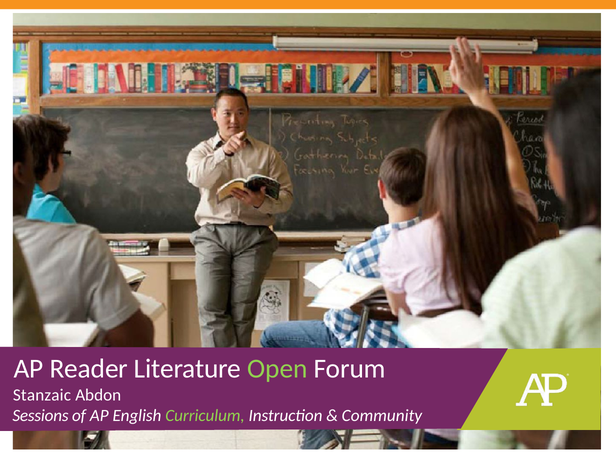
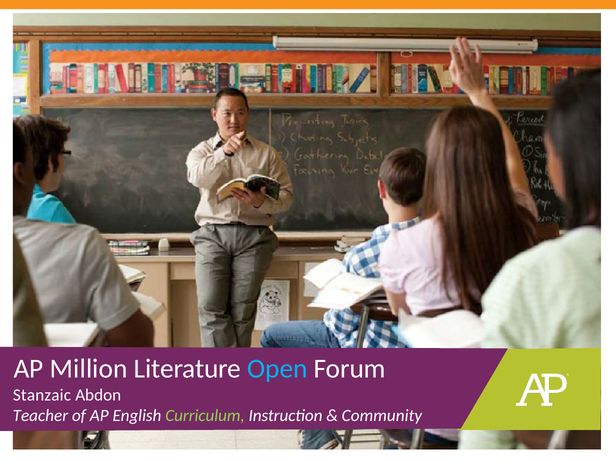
Reader: Reader -> Million
Open colour: light green -> light blue
Sessions: Sessions -> Teacher
